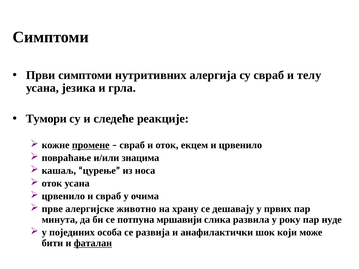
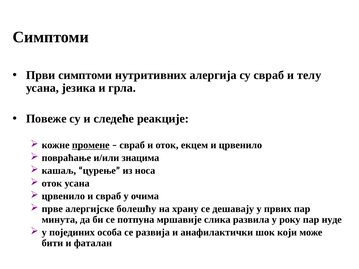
Тумори: Тумори -> Повеже
животно: животно -> болешћу
мршавији: мршавији -> мршавије
фаталан underline: present -> none
